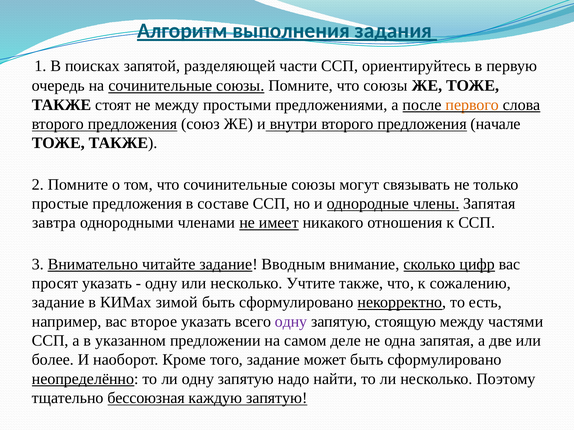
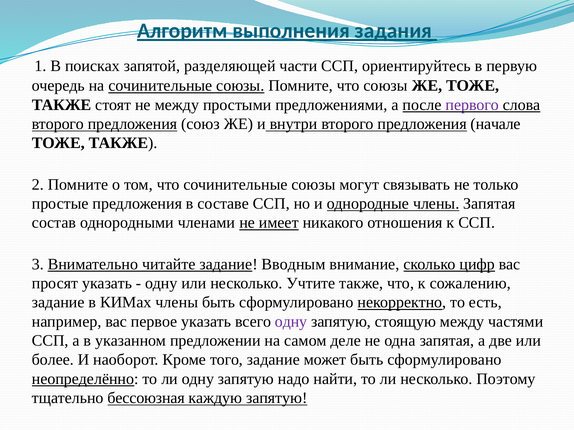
первого colour: orange -> purple
завтра: завтра -> состав
КИМах зимой: зимой -> члены
второе: второе -> первое
